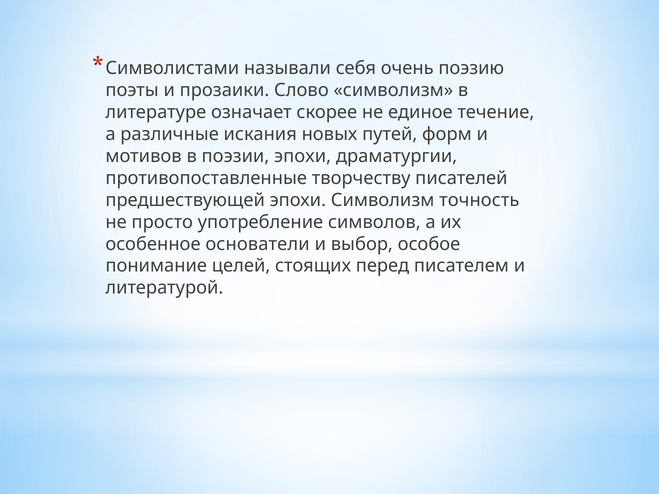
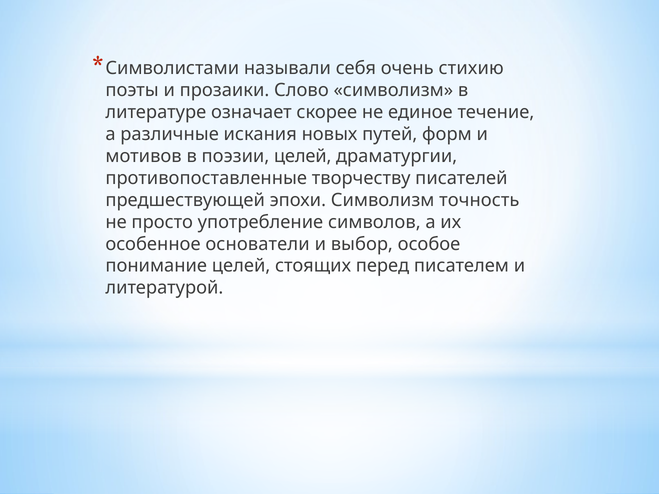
поэзию: поэзию -> стихию
поэзии эпохи: эпохи -> целей
